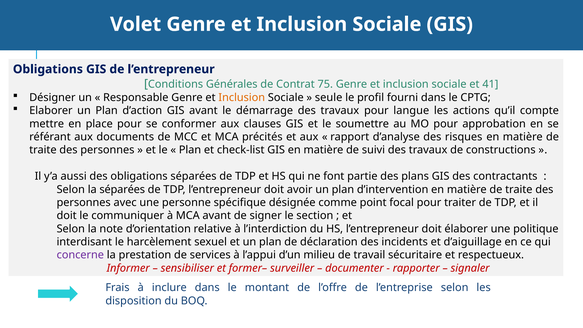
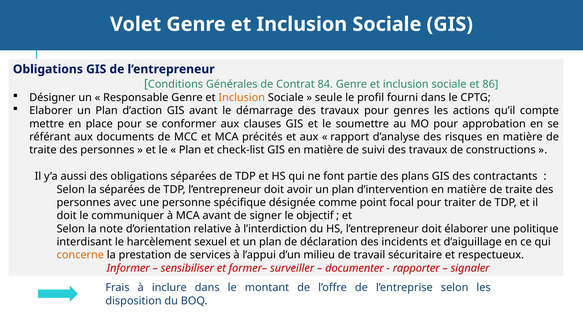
75: 75 -> 84
41: 41 -> 86
langue: langue -> genres
section: section -> objectif
concerne colour: purple -> orange
